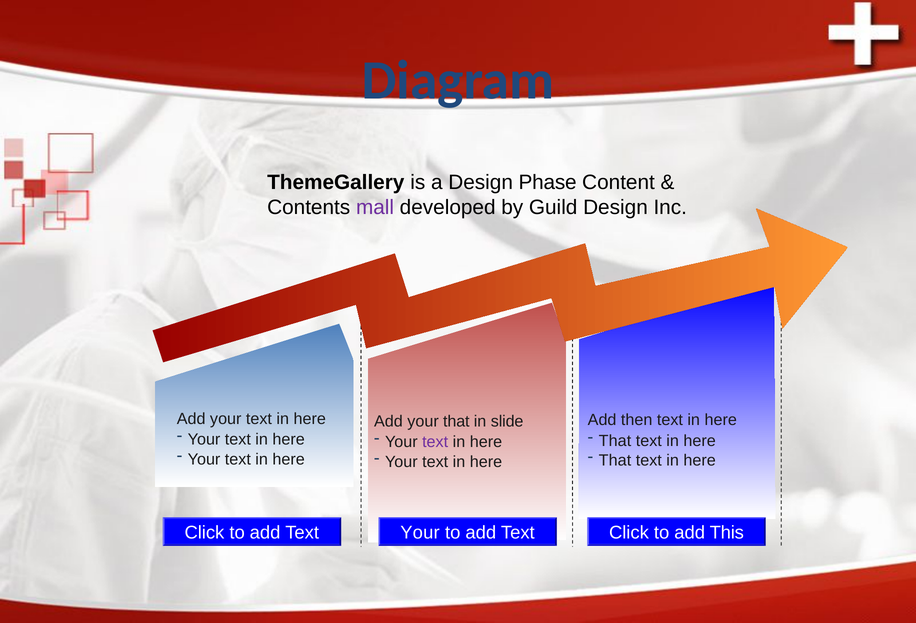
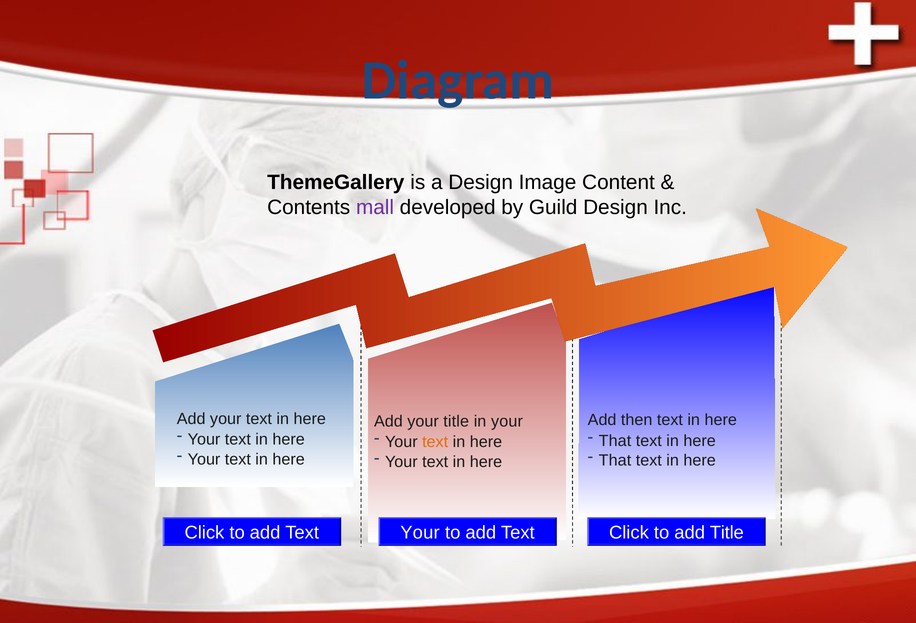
Phase: Phase -> Image
your that: that -> title
in slide: slide -> your
text at (435, 442) colour: purple -> orange
add This: This -> Title
